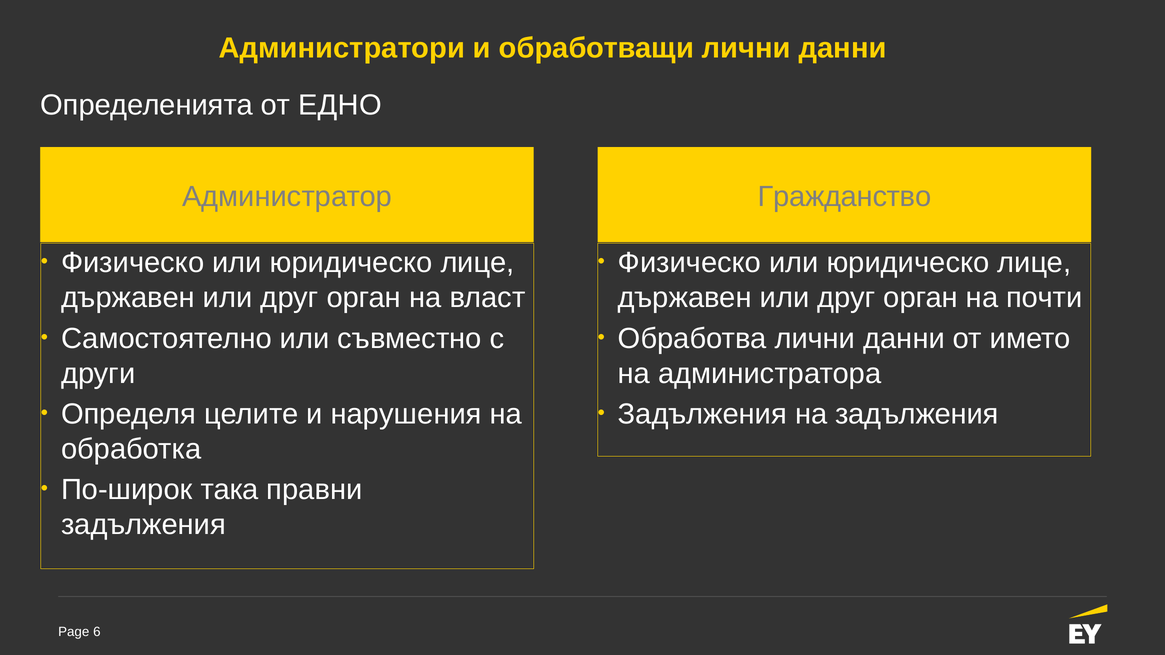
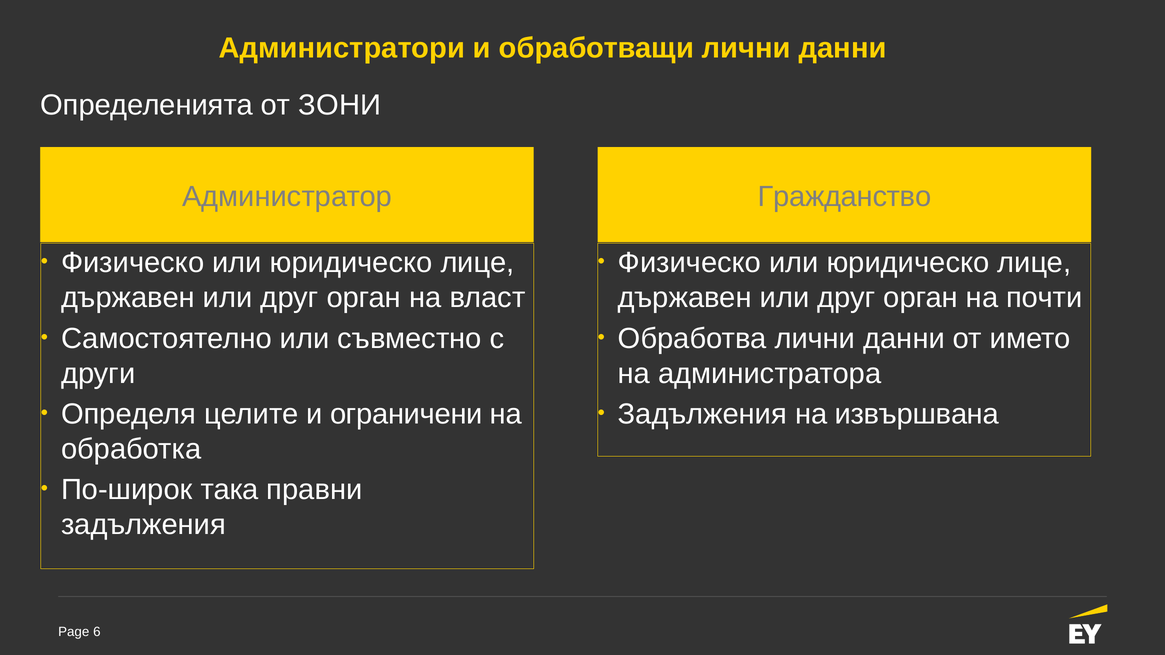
ЕДНО: ЕДНО -> ЗОНИ
нарушения: нарушения -> ограничени
на задължения: задължения -> извършвана
